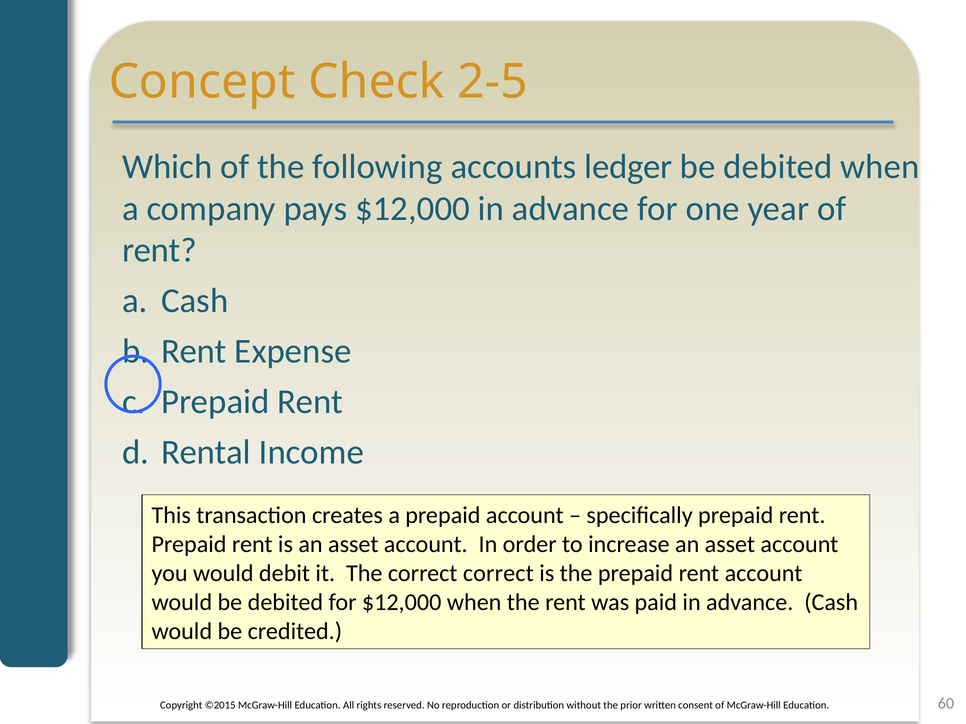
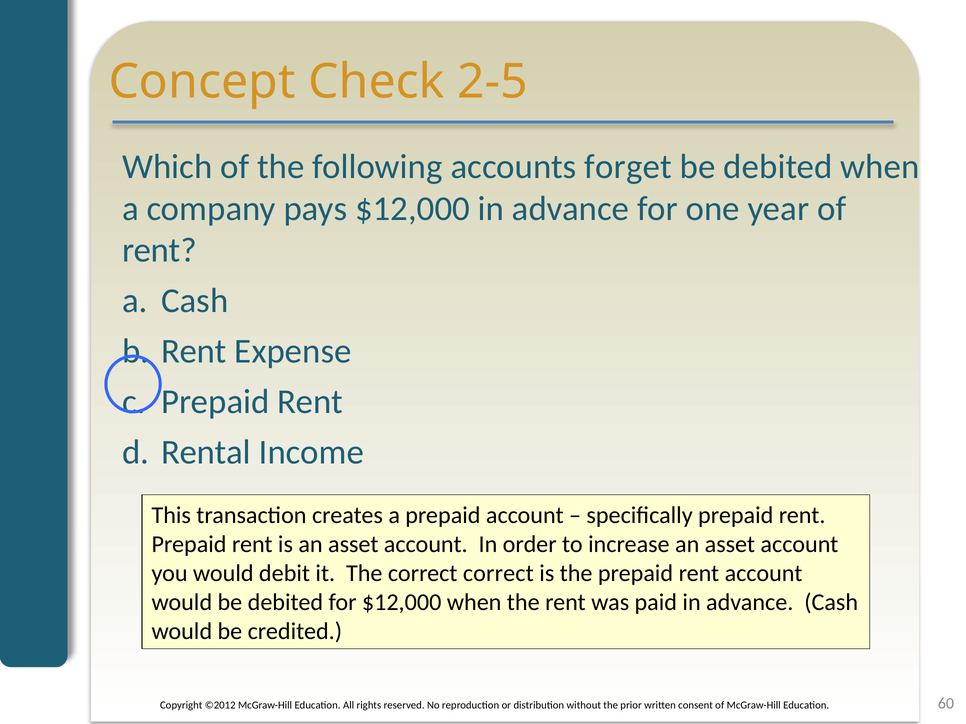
ledger: ledger -> forget
©2015: ©2015 -> ©2012
